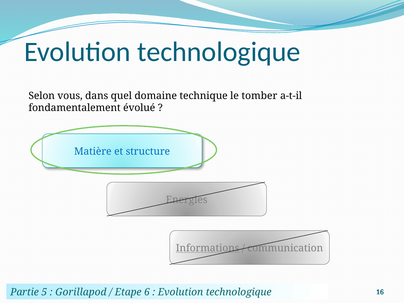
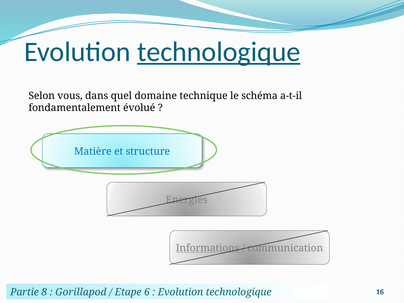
technologique at (219, 52) underline: none -> present
tomber: tomber -> schéma
5: 5 -> 8
